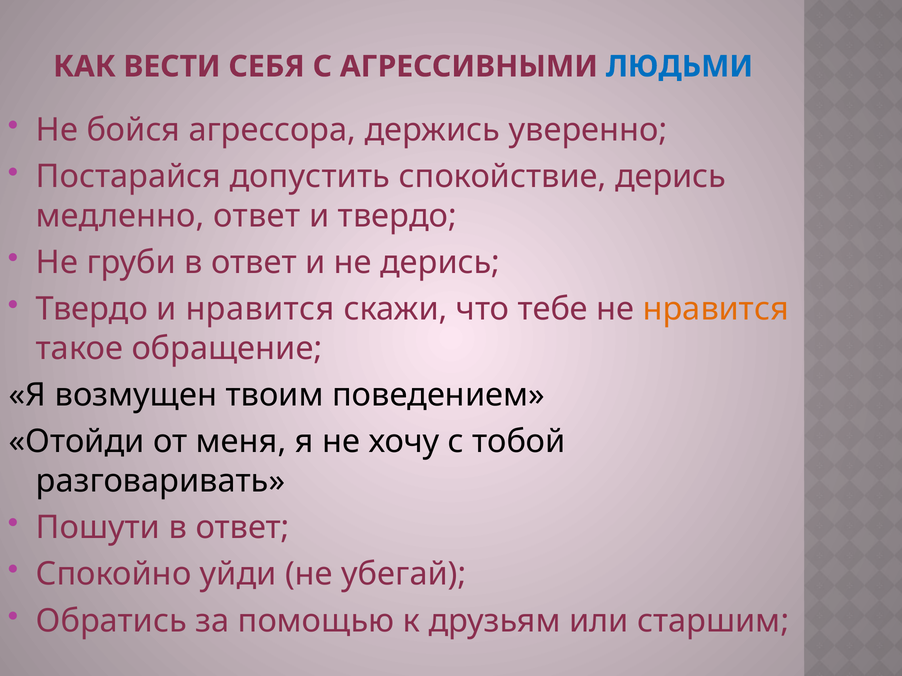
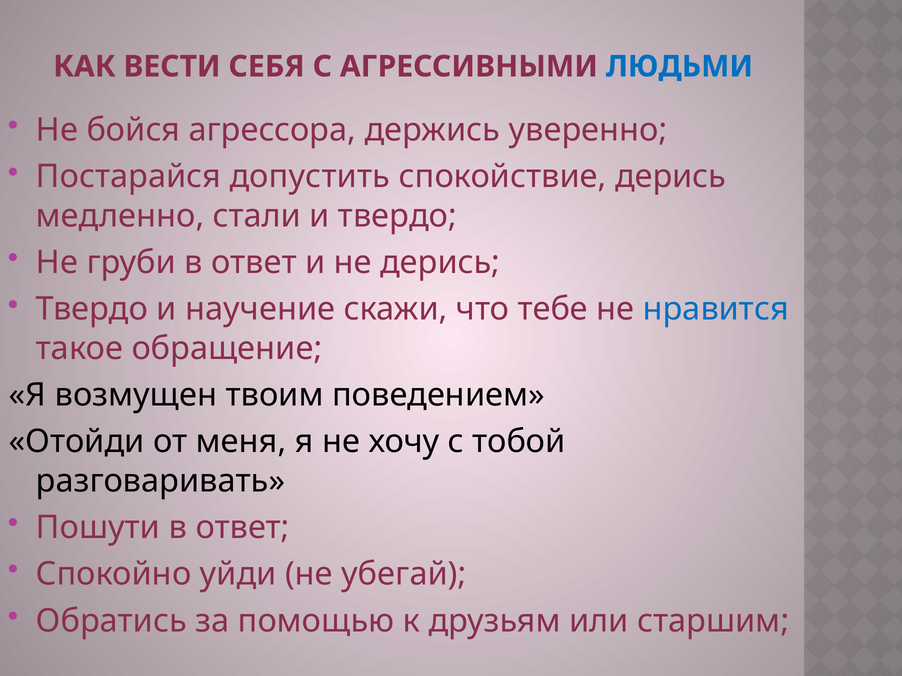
медленно ответ: ответ -> стали
и нравится: нравится -> научение
нравится at (716, 309) colour: orange -> blue
